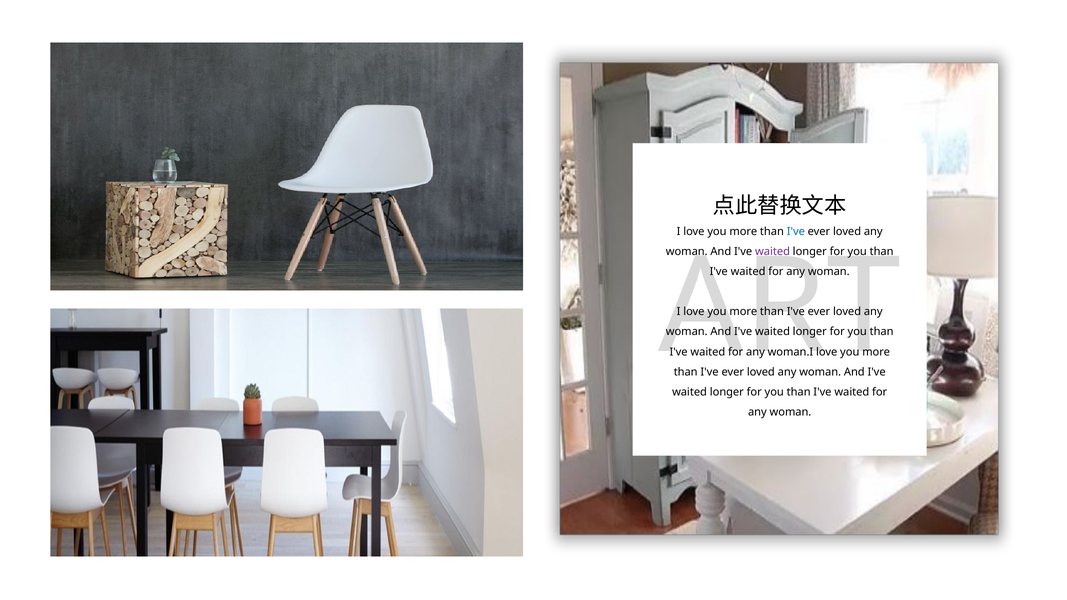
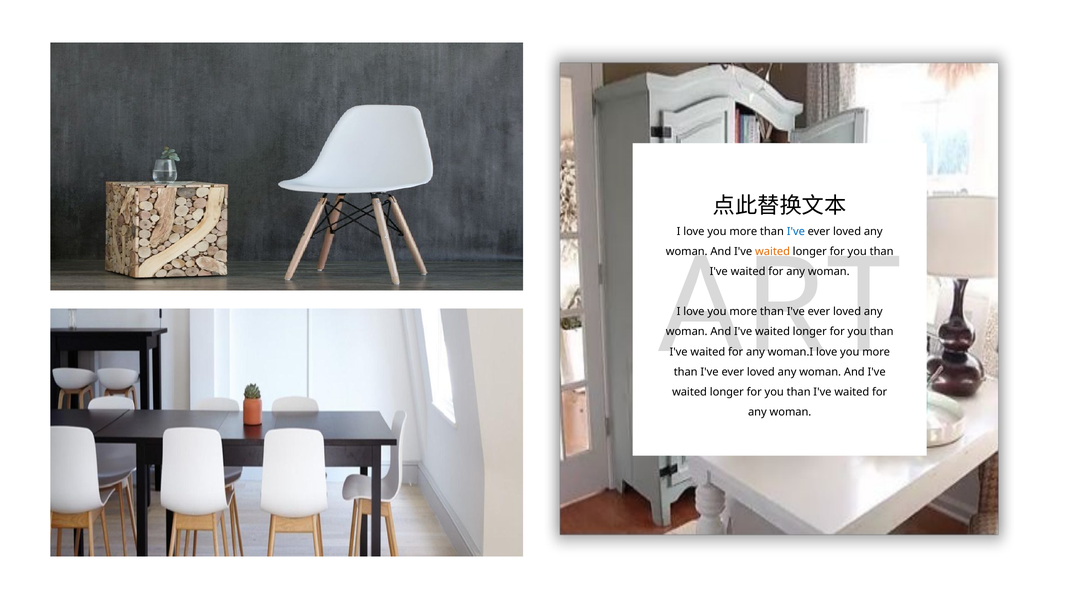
waited at (773, 252) colour: purple -> orange
